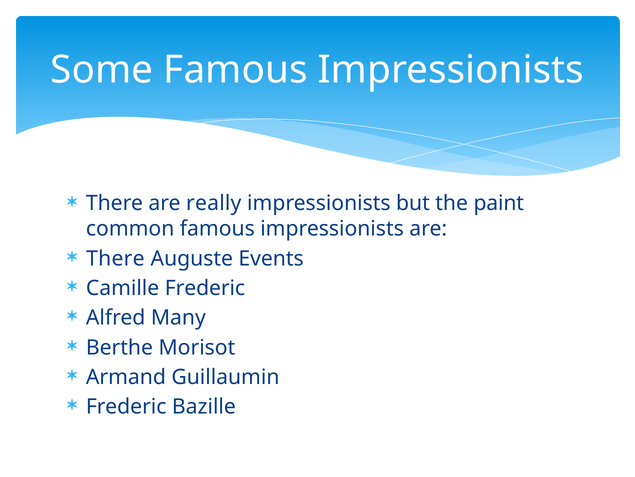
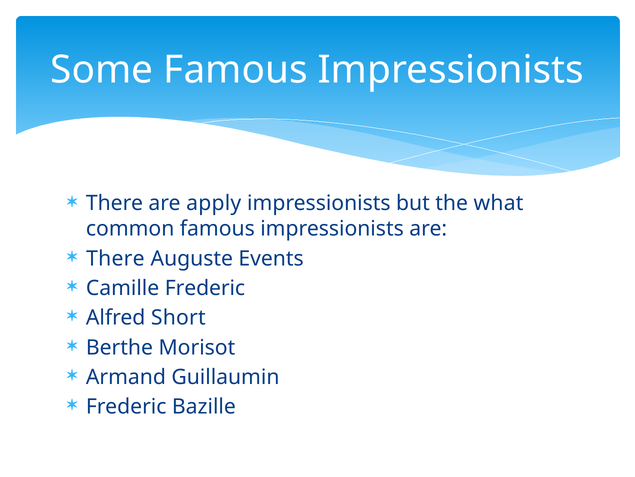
really: really -> apply
paint: paint -> what
Many: Many -> Short
